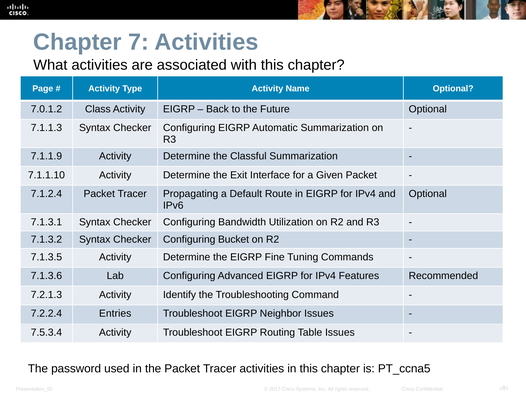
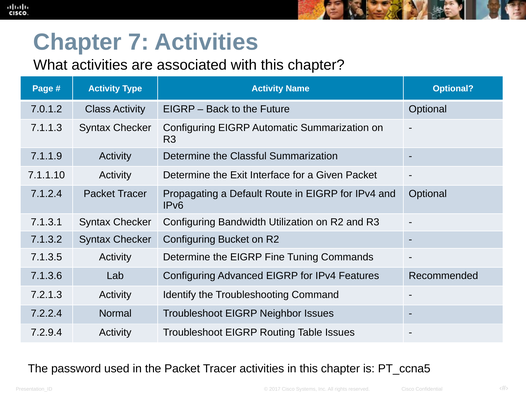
Entries: Entries -> Normal
7.5.3.4: 7.5.3.4 -> 7.2.9.4
